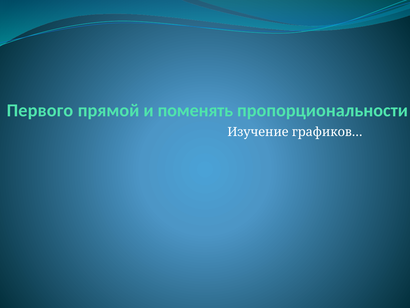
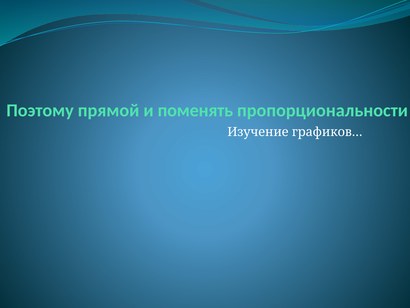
Первого: Первого -> Поэтому
